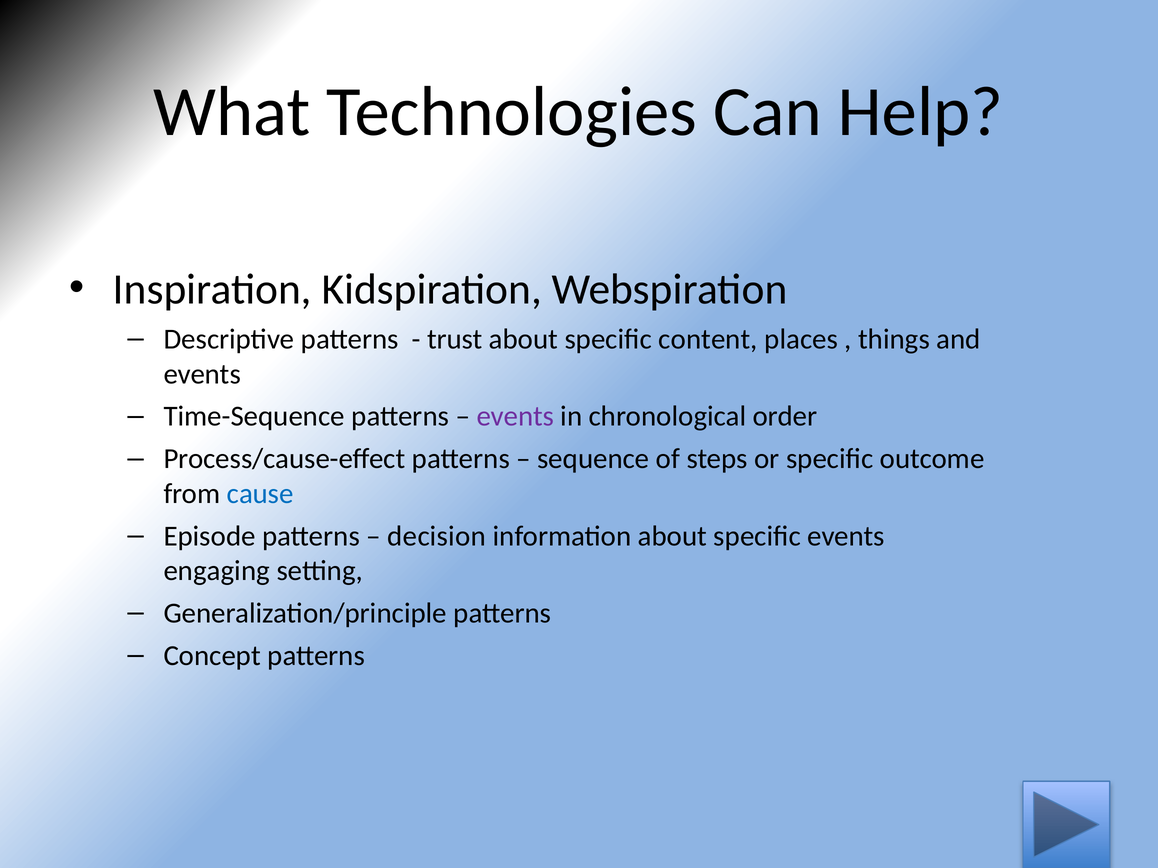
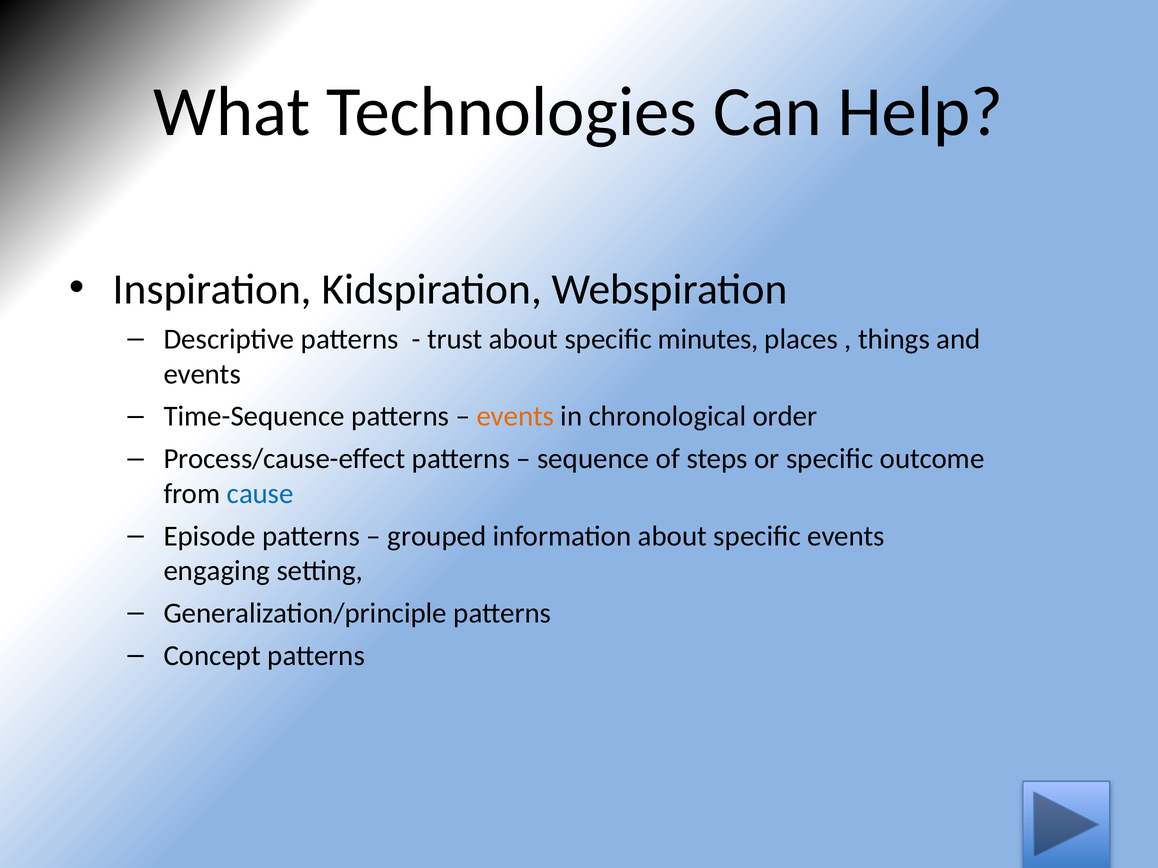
content: content -> minutes
events at (515, 417) colour: purple -> orange
decision: decision -> grouped
